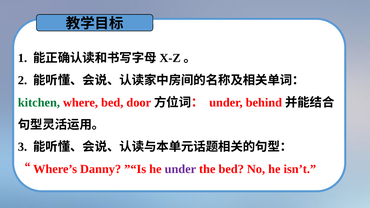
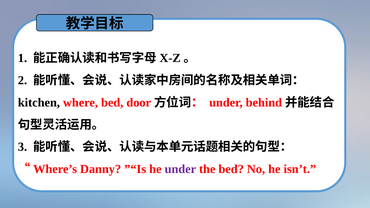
kitchen colour: green -> black
